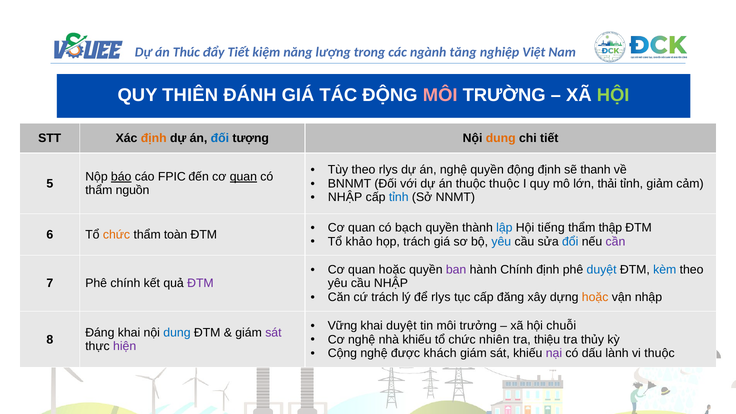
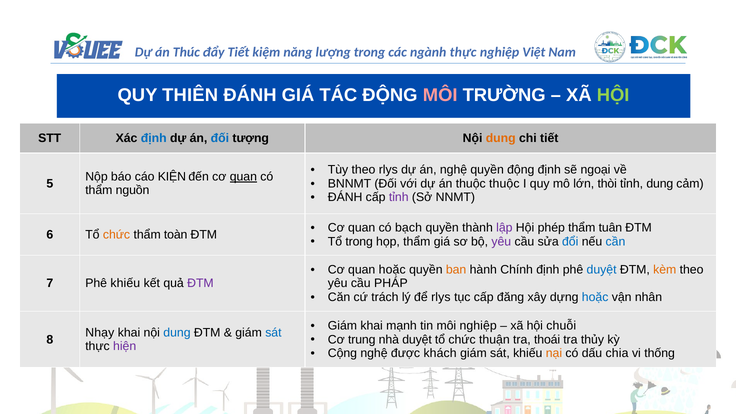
tăng at (463, 52): tăng -> thực
định at (154, 138) colour: orange -> blue
thanh: thanh -> ngoại
báo underline: present -> none
FPIC: FPIC -> KIỆN
thải: thải -> thòi
tỉnh giảm: giảm -> dung
NHẬP at (345, 197): NHẬP -> ĐÁNH
tỉnh at (399, 197) colour: blue -> purple
lập colour: blue -> purple
tiếng: tiếng -> phép
thập: thập -> tuân
Tổ khảo: khảo -> trong
họp trách: trách -> thẩm
yêu at (501, 241) colour: blue -> purple
cần colour: purple -> blue
ban colour: purple -> orange
kèm colour: blue -> orange
Phê chính: chính -> khiếu
cầu NHẬP: NHẬP -> PHÁP
hoặc at (595, 297) colour: orange -> blue
vận nhập: nhập -> nhân
Vững at (342, 326): Vững -> Giám
khai duyệt: duyệt -> mạnh
môi trưởng: trưởng -> nghiệp
Đáng: Đáng -> Nhạy
sát at (273, 333) colour: purple -> blue
Cơ nghệ: nghệ -> trung
nhà khiếu: khiếu -> duyệt
nhiên: nhiên -> thuận
thiệu: thiệu -> thoái
nại colour: purple -> orange
lành: lành -> chia
vi thuộc: thuộc -> thống
